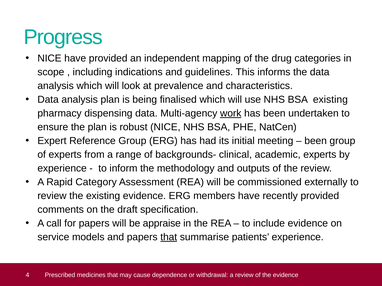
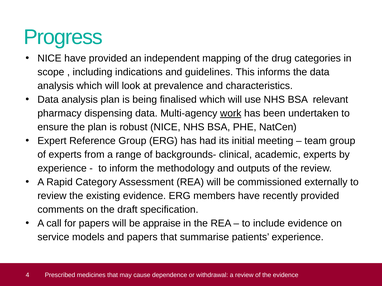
BSA existing: existing -> relevant
been at (316, 141): been -> team
that at (169, 238) underline: present -> none
